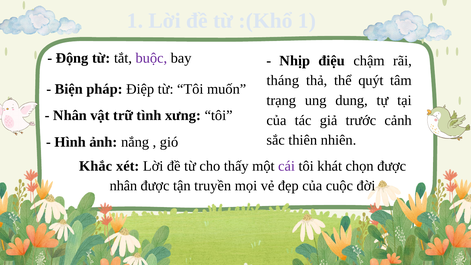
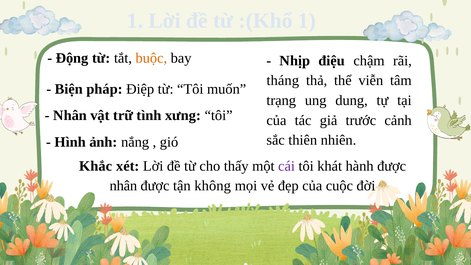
buộc colour: purple -> orange
quýt: quýt -> viễn
chọn: chọn -> hành
truyền: truyền -> không
